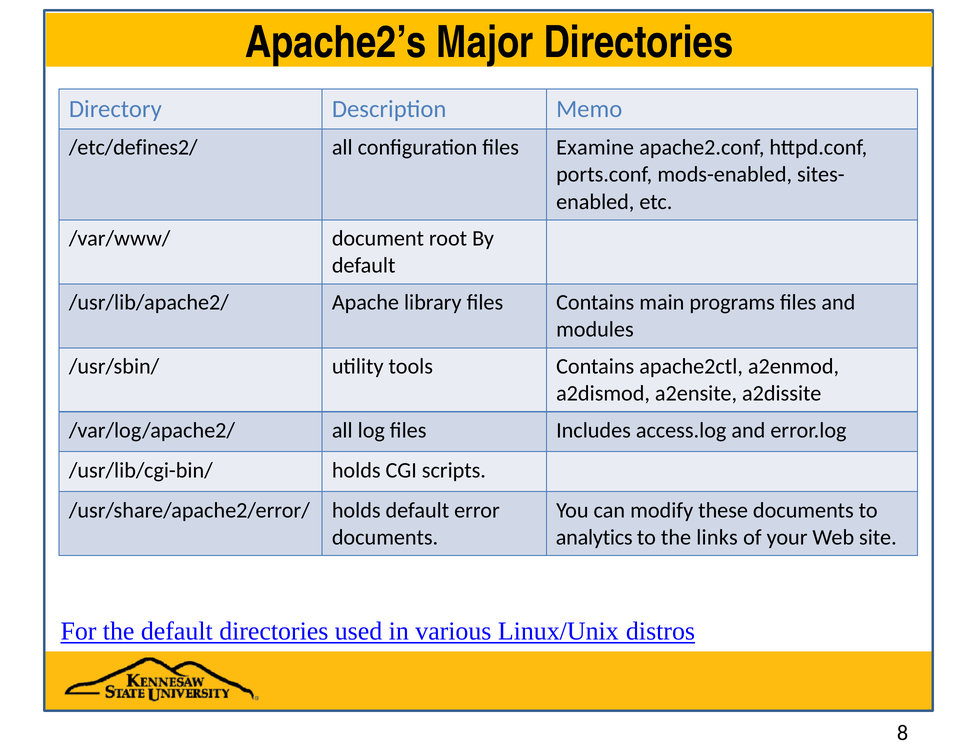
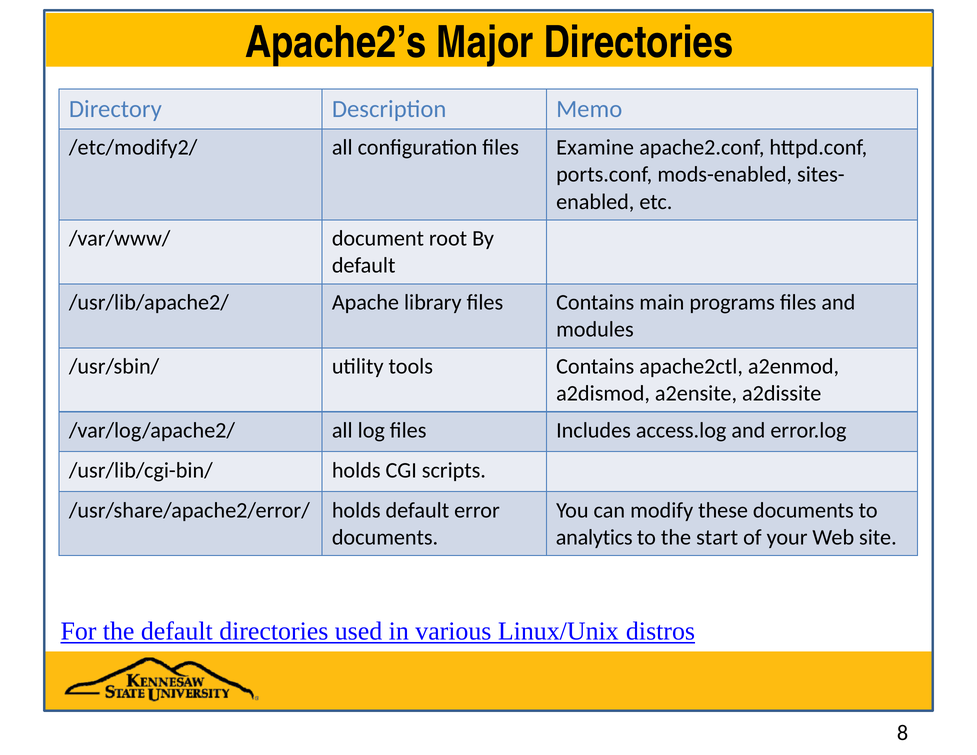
/etc/defines2/: /etc/defines2/ -> /etc/modify2/
links: links -> start
